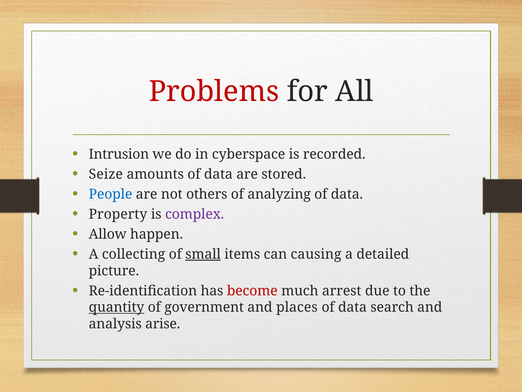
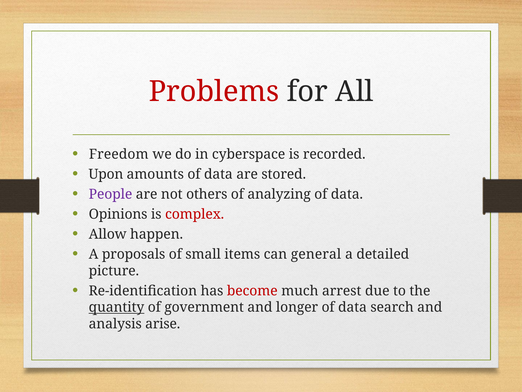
Intrusion: Intrusion -> Freedom
Seize: Seize -> Upon
People colour: blue -> purple
Property: Property -> Opinions
complex colour: purple -> red
collecting: collecting -> proposals
small underline: present -> none
causing: causing -> general
places: places -> longer
